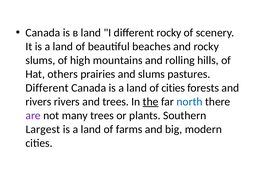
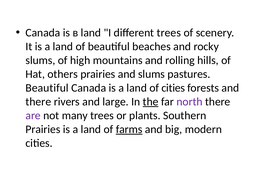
different rocky: rocky -> trees
Different at (47, 88): Different -> Beautiful
rivers at (38, 102): rivers -> there
and trees: trees -> large
north colour: blue -> purple
Largest at (43, 129): Largest -> Prairies
farms underline: none -> present
